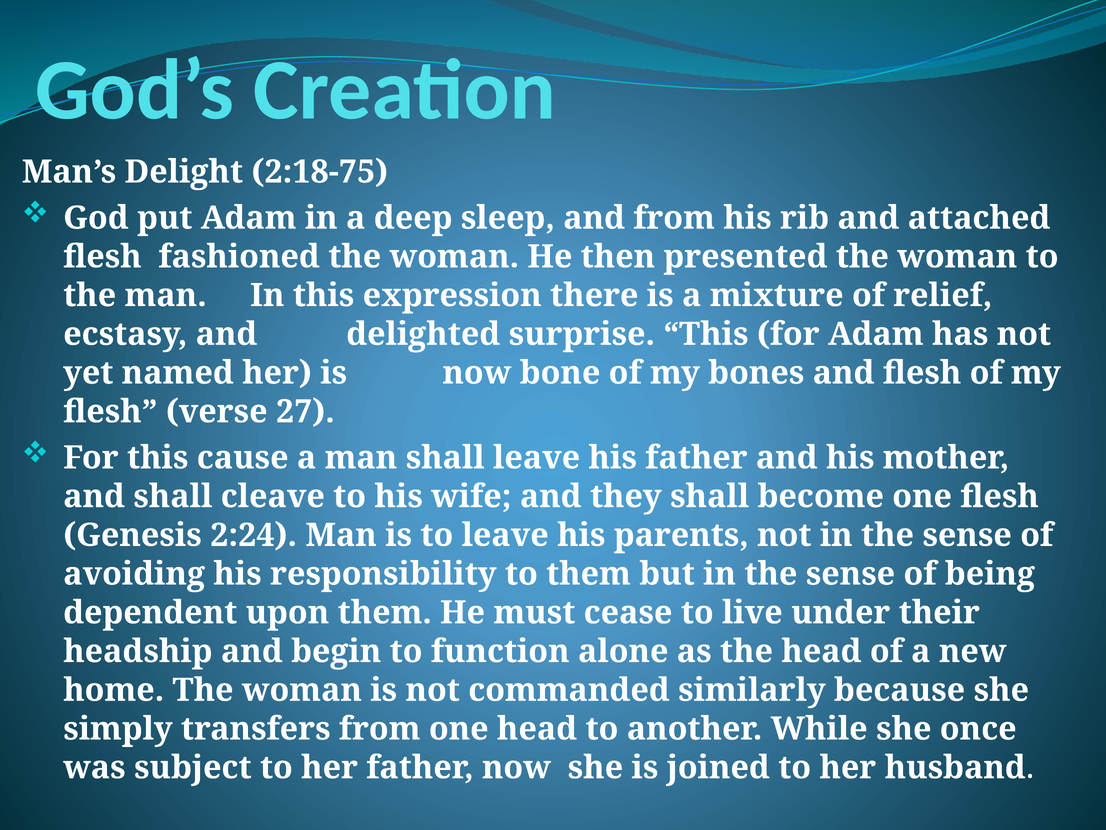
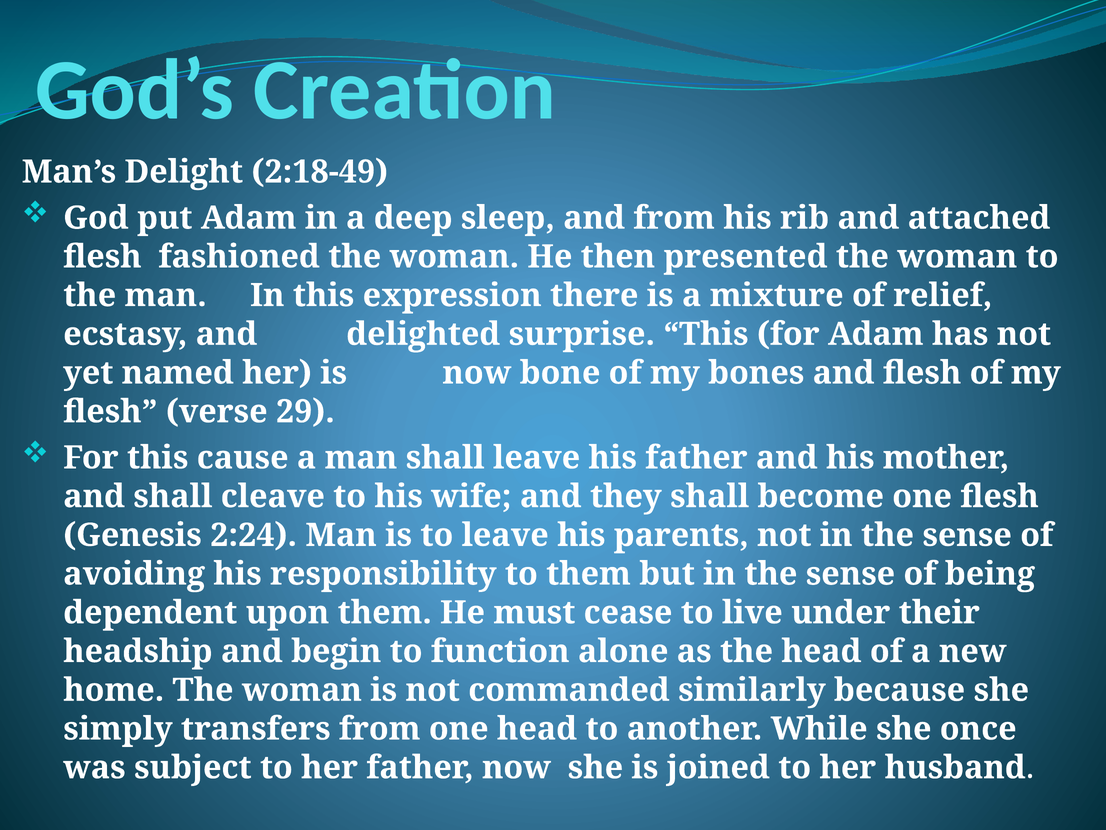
2:18-75: 2:18-75 -> 2:18-49
27: 27 -> 29
